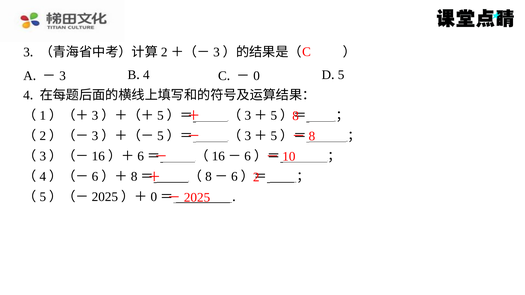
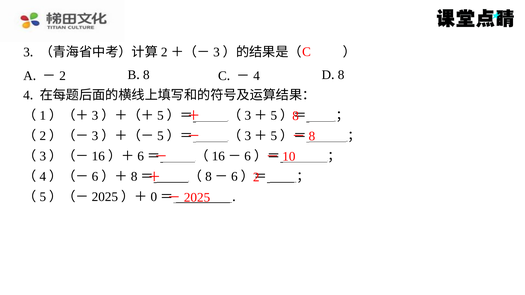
3 at (63, 76): 3 -> 2
4 at (146, 75): 4 -> 8
0 at (257, 76): 0 -> 4
5 at (341, 75): 5 -> 8
